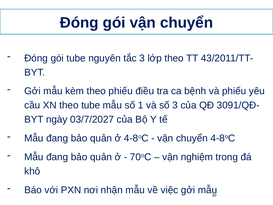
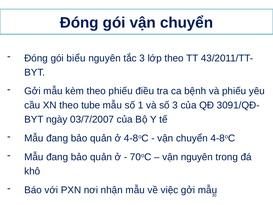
gói tube: tube -> biểu
03/7/2027: 03/7/2027 -> 03/7/2007
vận nghiệm: nghiệm -> nguyên
